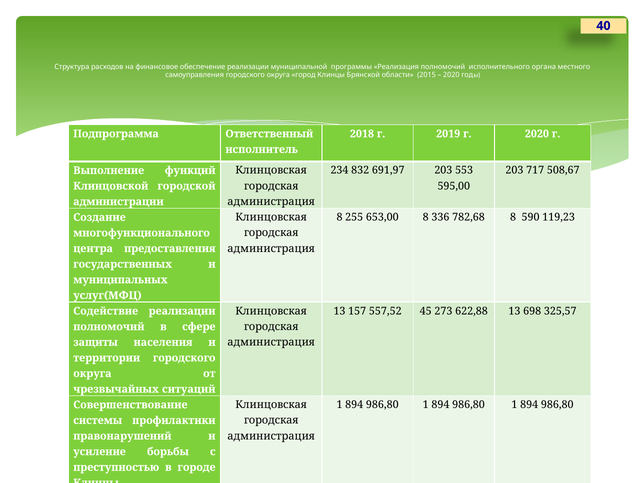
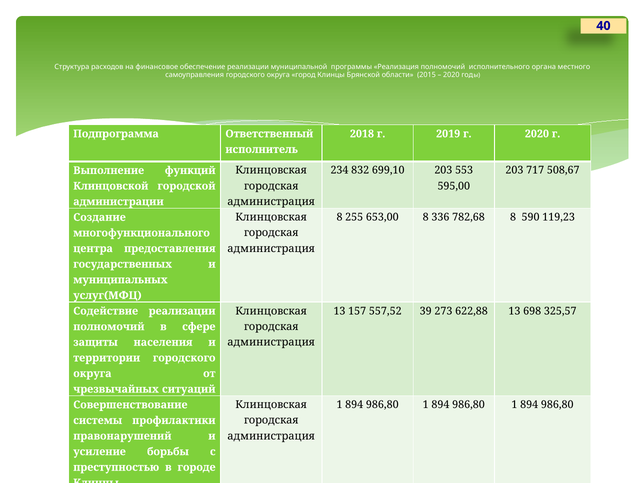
691,97: 691,97 -> 699,10
45: 45 -> 39
